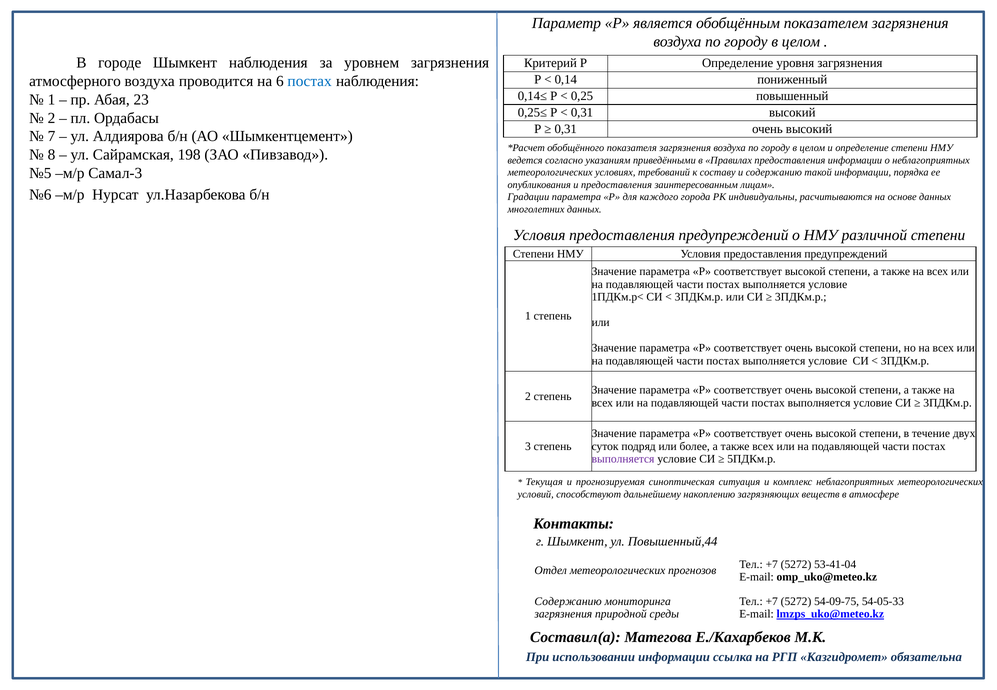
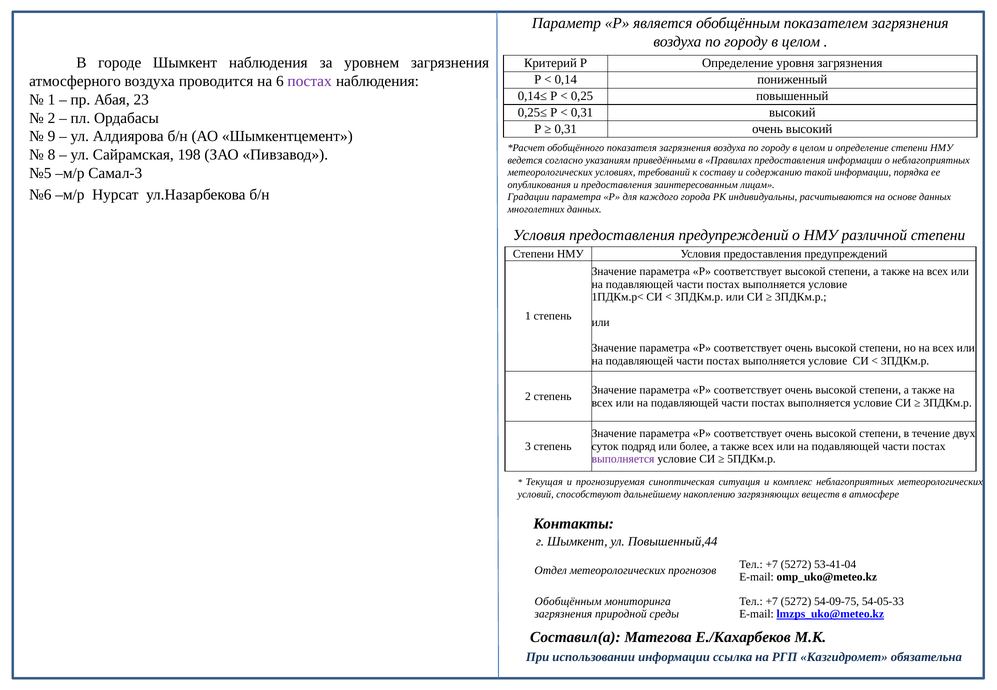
постах at (310, 81) colour: blue -> purple
7: 7 -> 9
Содержанию at (568, 601): Содержанию -> Обобщённым
